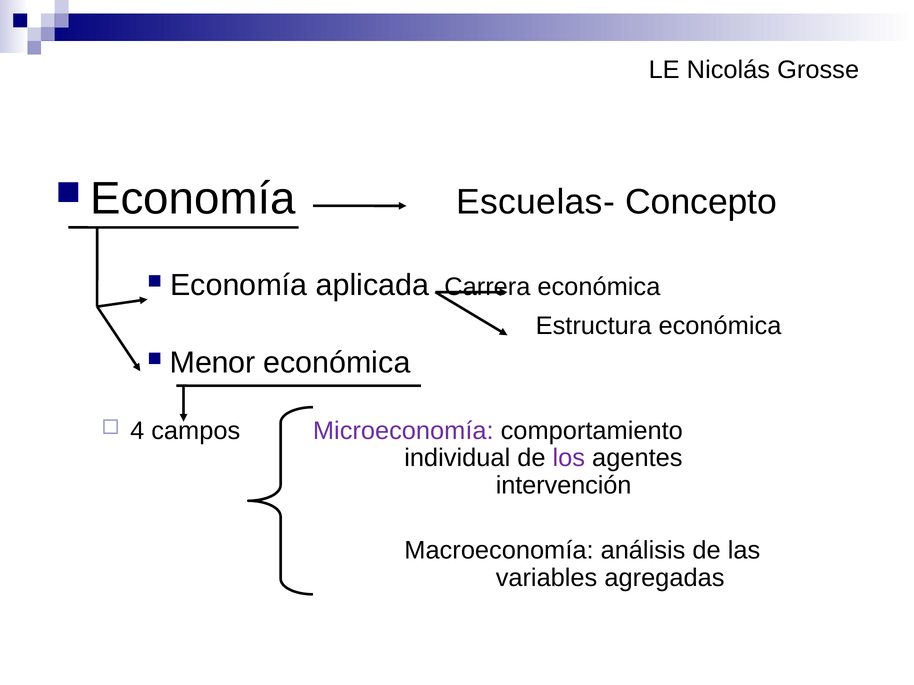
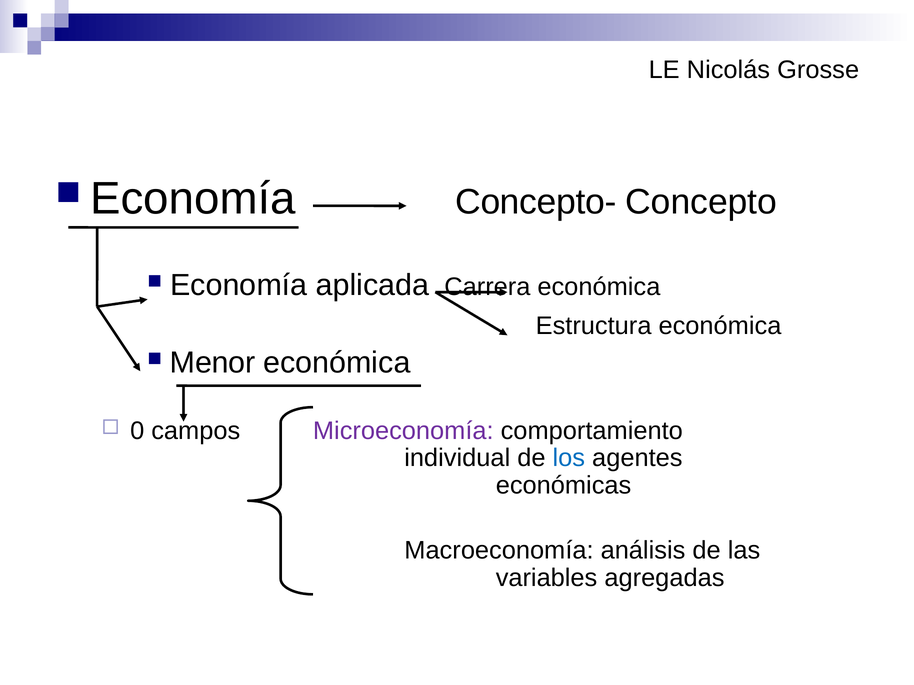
Escuelas-: Escuelas- -> Concepto-
4: 4 -> 0
los colour: purple -> blue
intervención: intervención -> económicas
